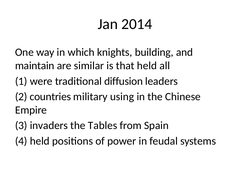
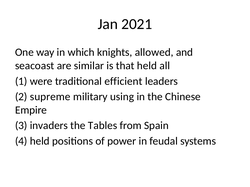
2014: 2014 -> 2021
building: building -> allowed
maintain: maintain -> seacoast
diffusion: diffusion -> efficient
countries: countries -> supreme
